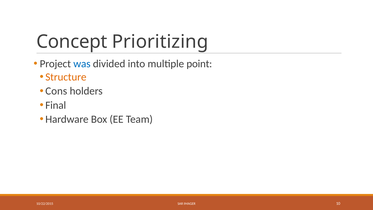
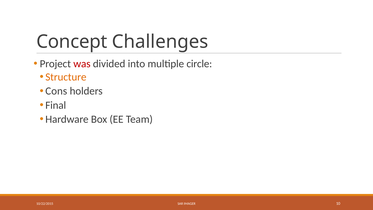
Prioritizing: Prioritizing -> Challenges
was colour: blue -> red
point: point -> circle
